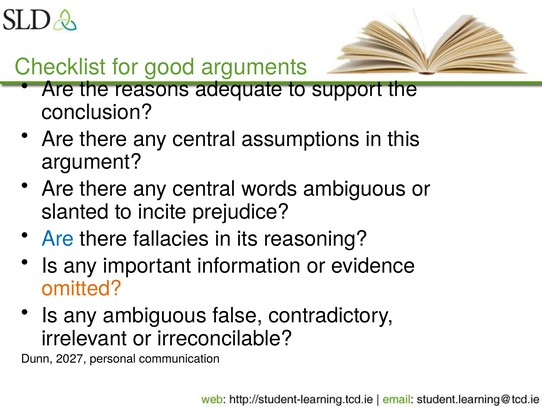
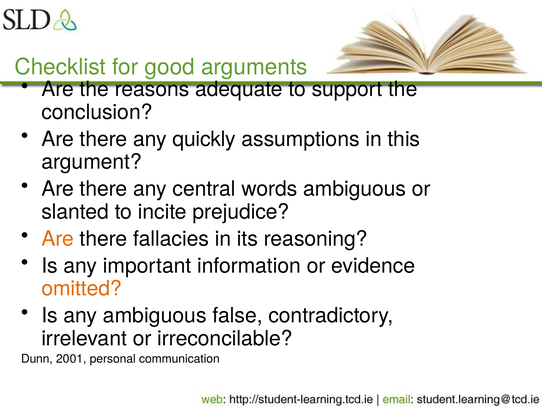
central at (204, 139): central -> quickly
Are at (58, 238) colour: blue -> orange
2027: 2027 -> 2001
